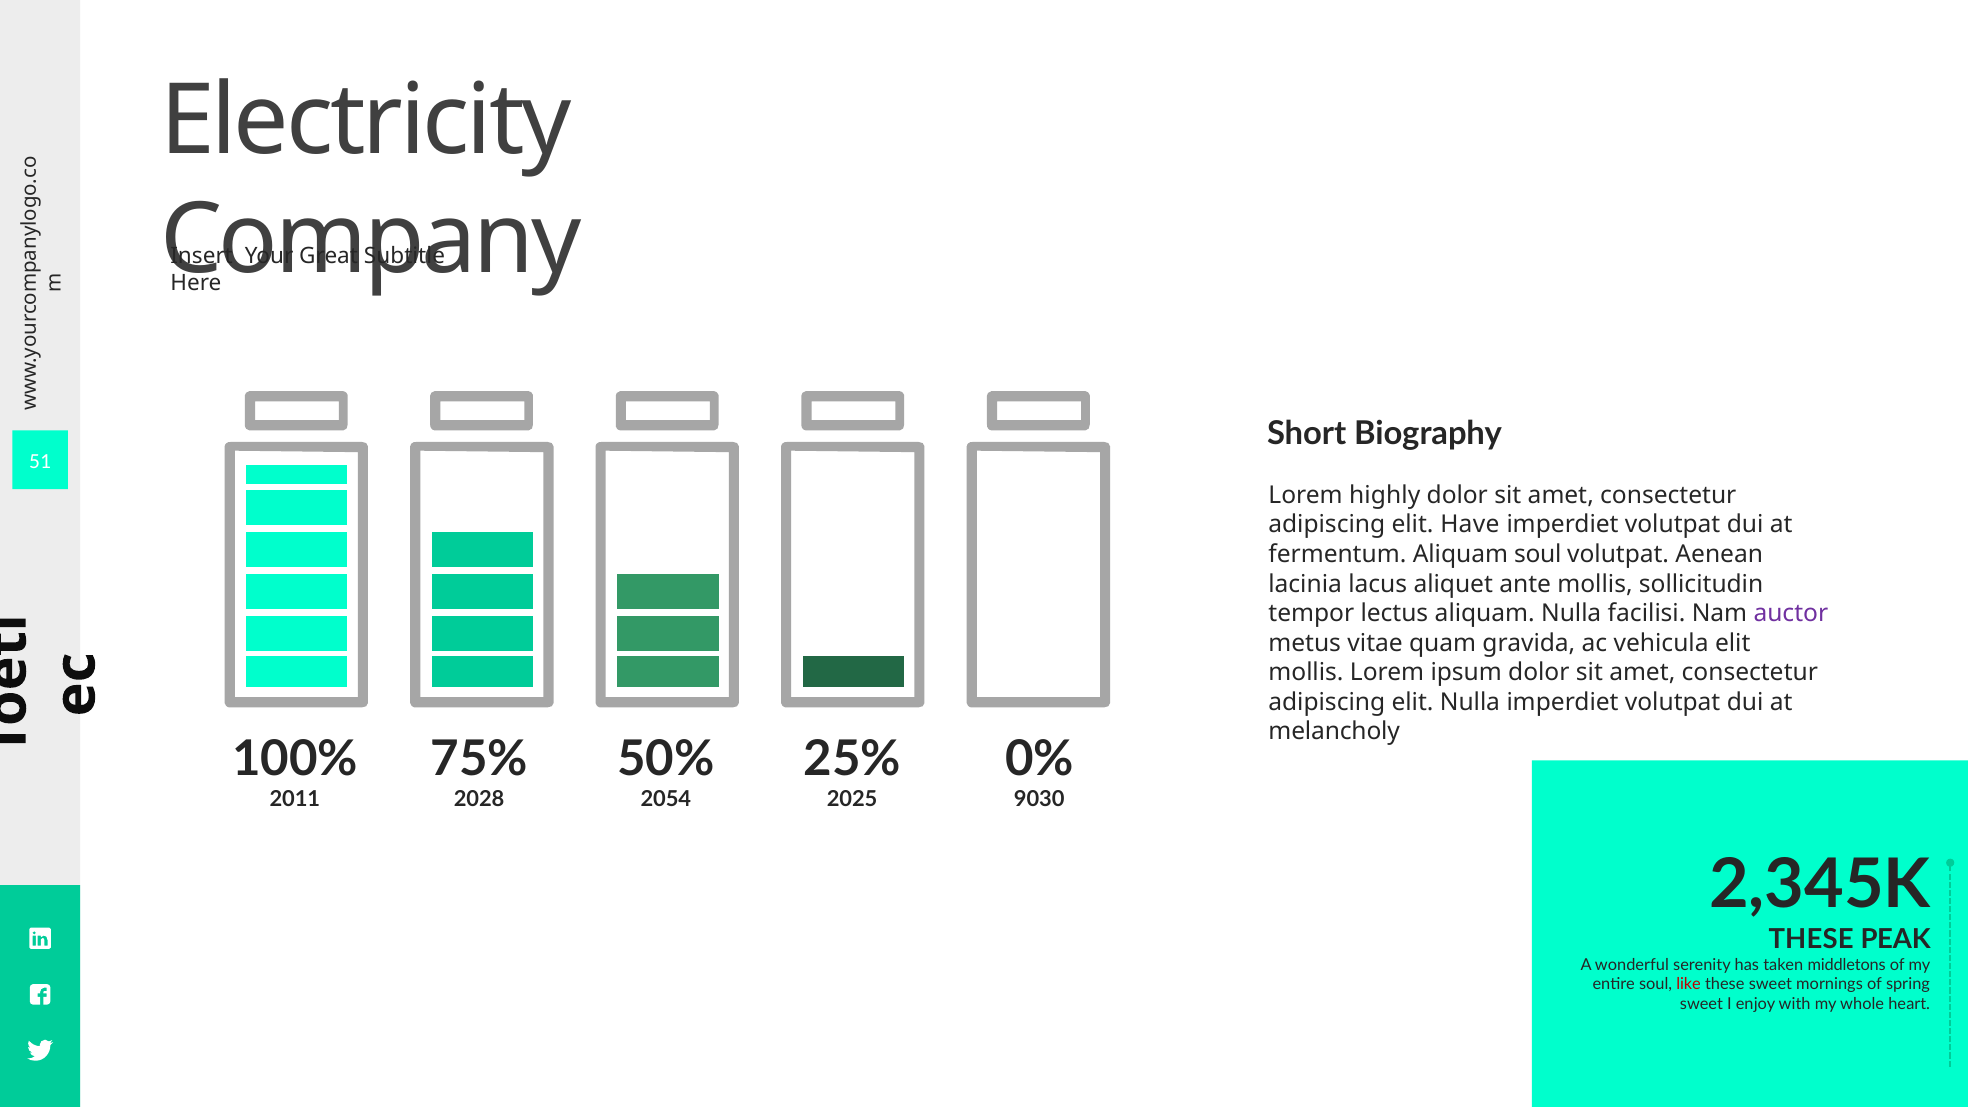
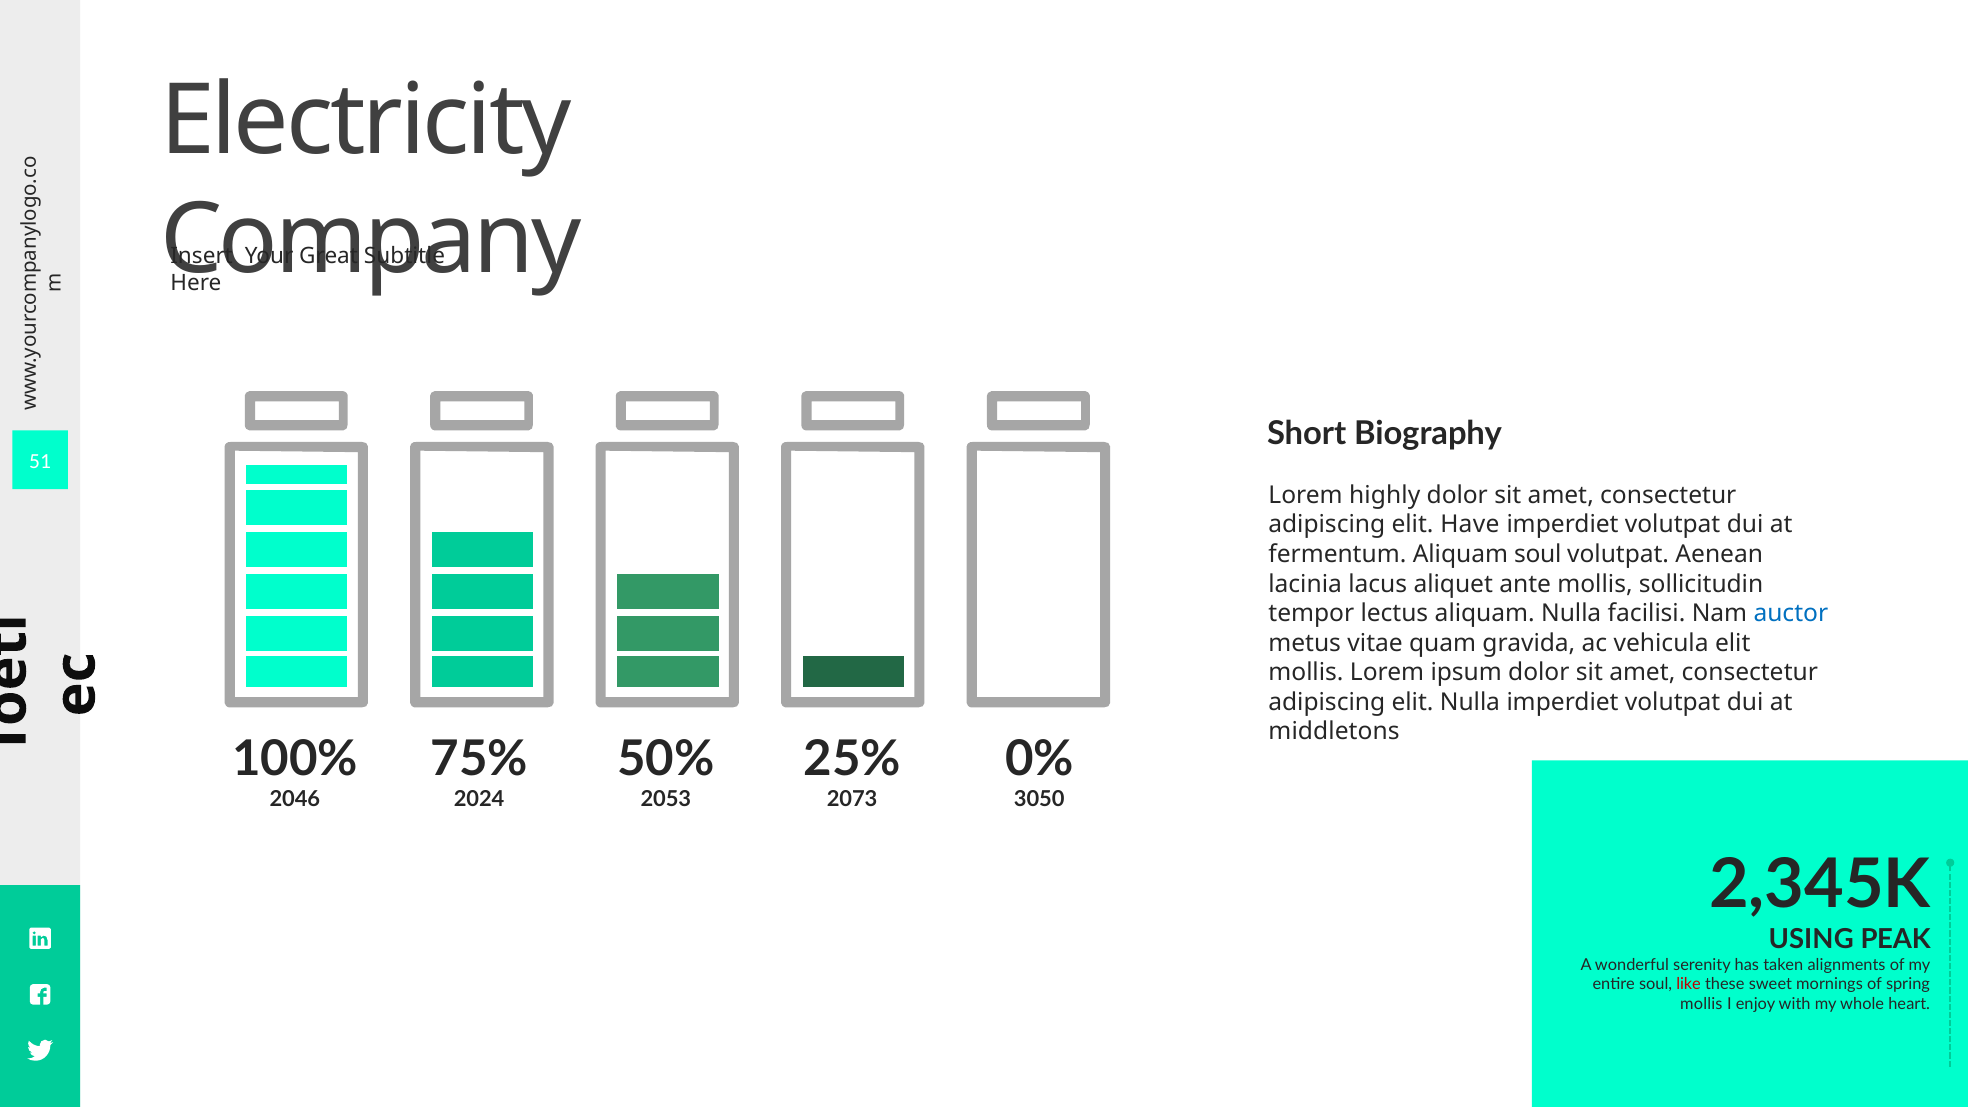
auctor colour: purple -> blue
melancholy: melancholy -> middletons
2011: 2011 -> 2046
2028: 2028 -> 2024
2054: 2054 -> 2053
2025: 2025 -> 2073
9030: 9030 -> 3050
THESE at (1811, 939): THESE -> USING
middletons: middletons -> alignments
sweet at (1701, 1004): sweet -> mollis
